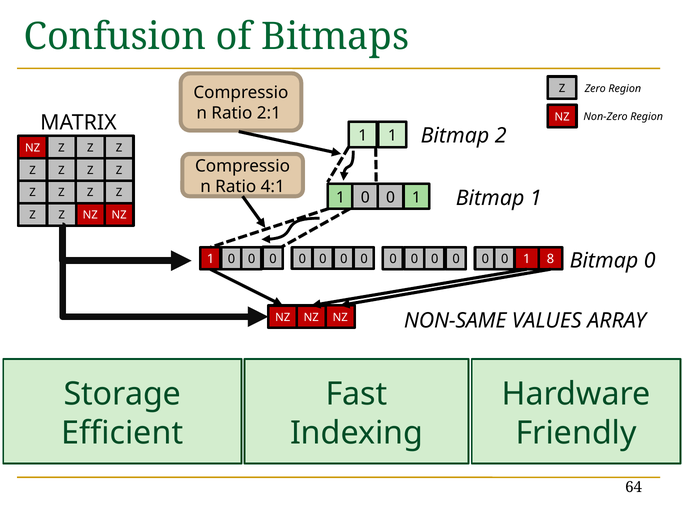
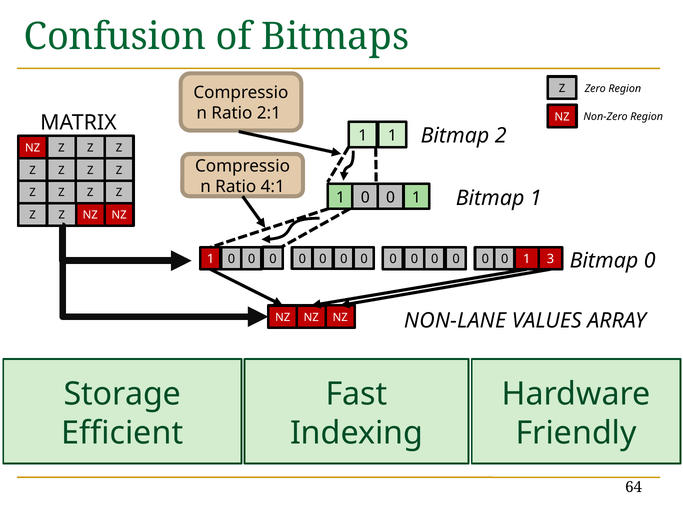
8: 8 -> 3
NON-SAME: NON-SAME -> NON-LANE
